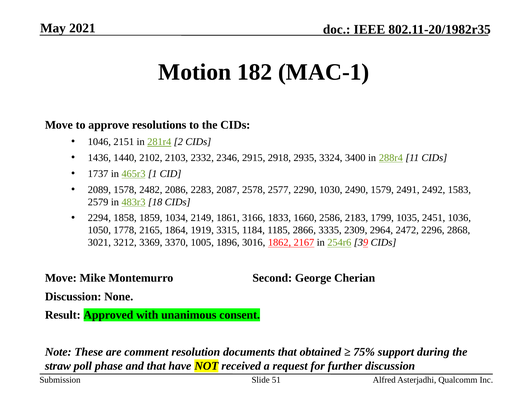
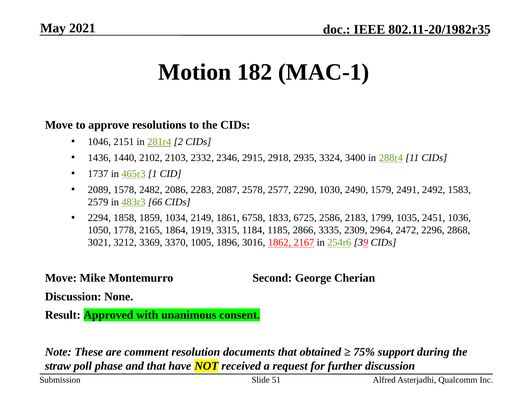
18: 18 -> 66
3166: 3166 -> 6758
1660: 1660 -> 6725
